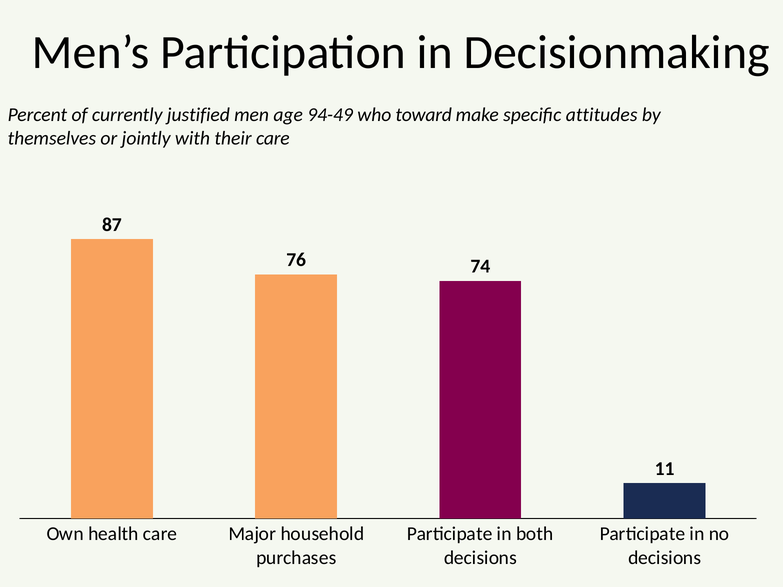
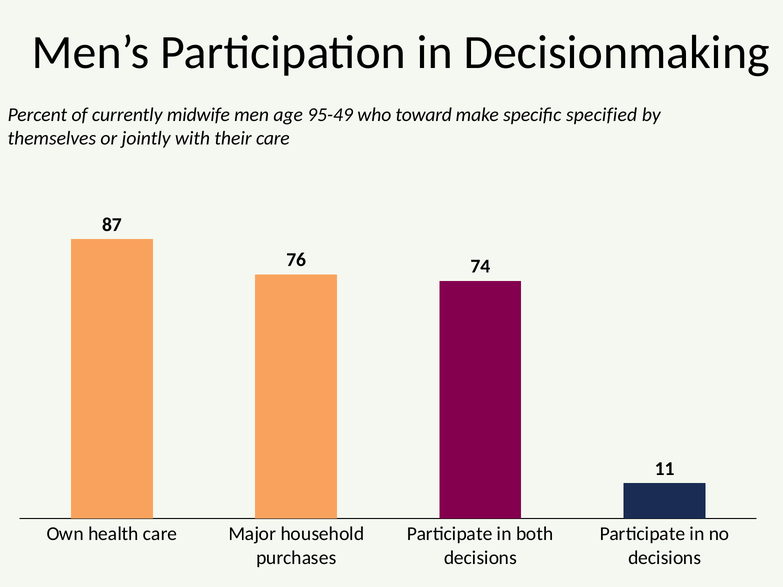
justified: justified -> midwife
94-49: 94-49 -> 95-49
attitudes: attitudes -> specified
